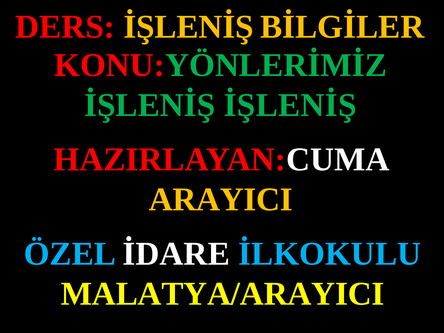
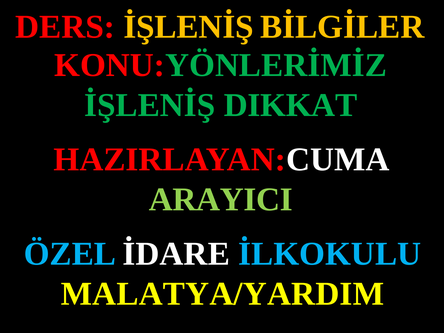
İŞLENİŞ İŞLENİŞ: İŞLENİŞ -> DIKKAT
ARAYICI colour: yellow -> light green
MALATYA/ARAYICI: MALATYA/ARAYICI -> MALATYA/YARDIM
